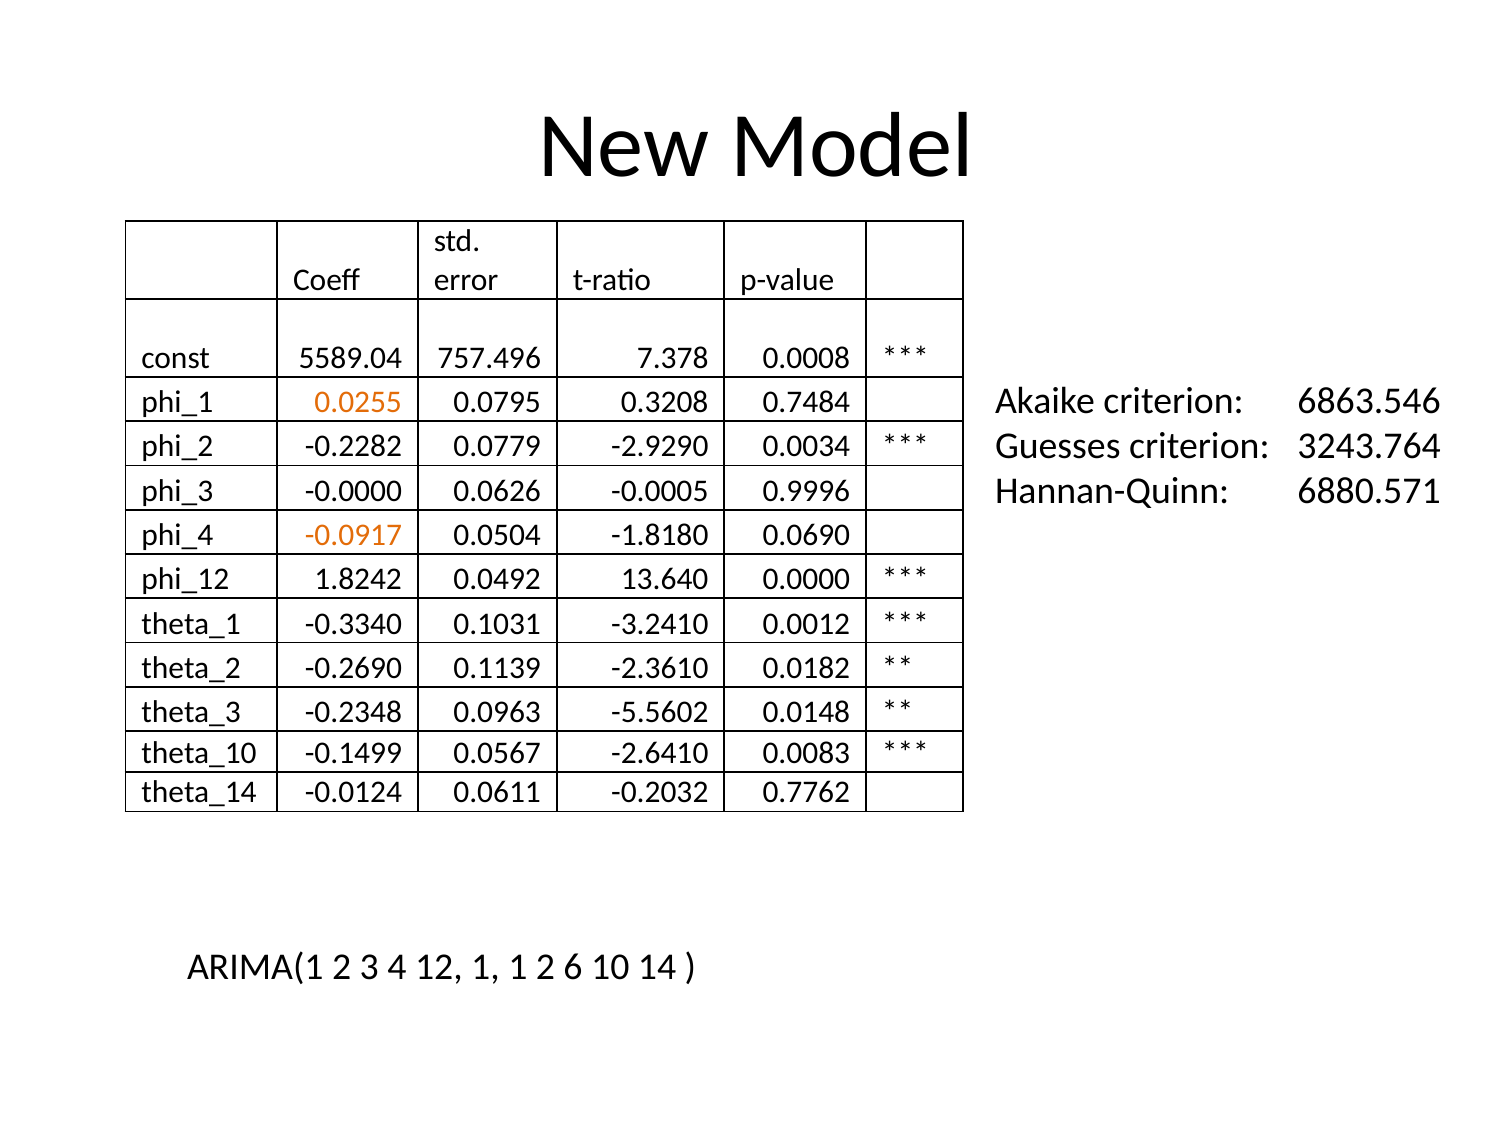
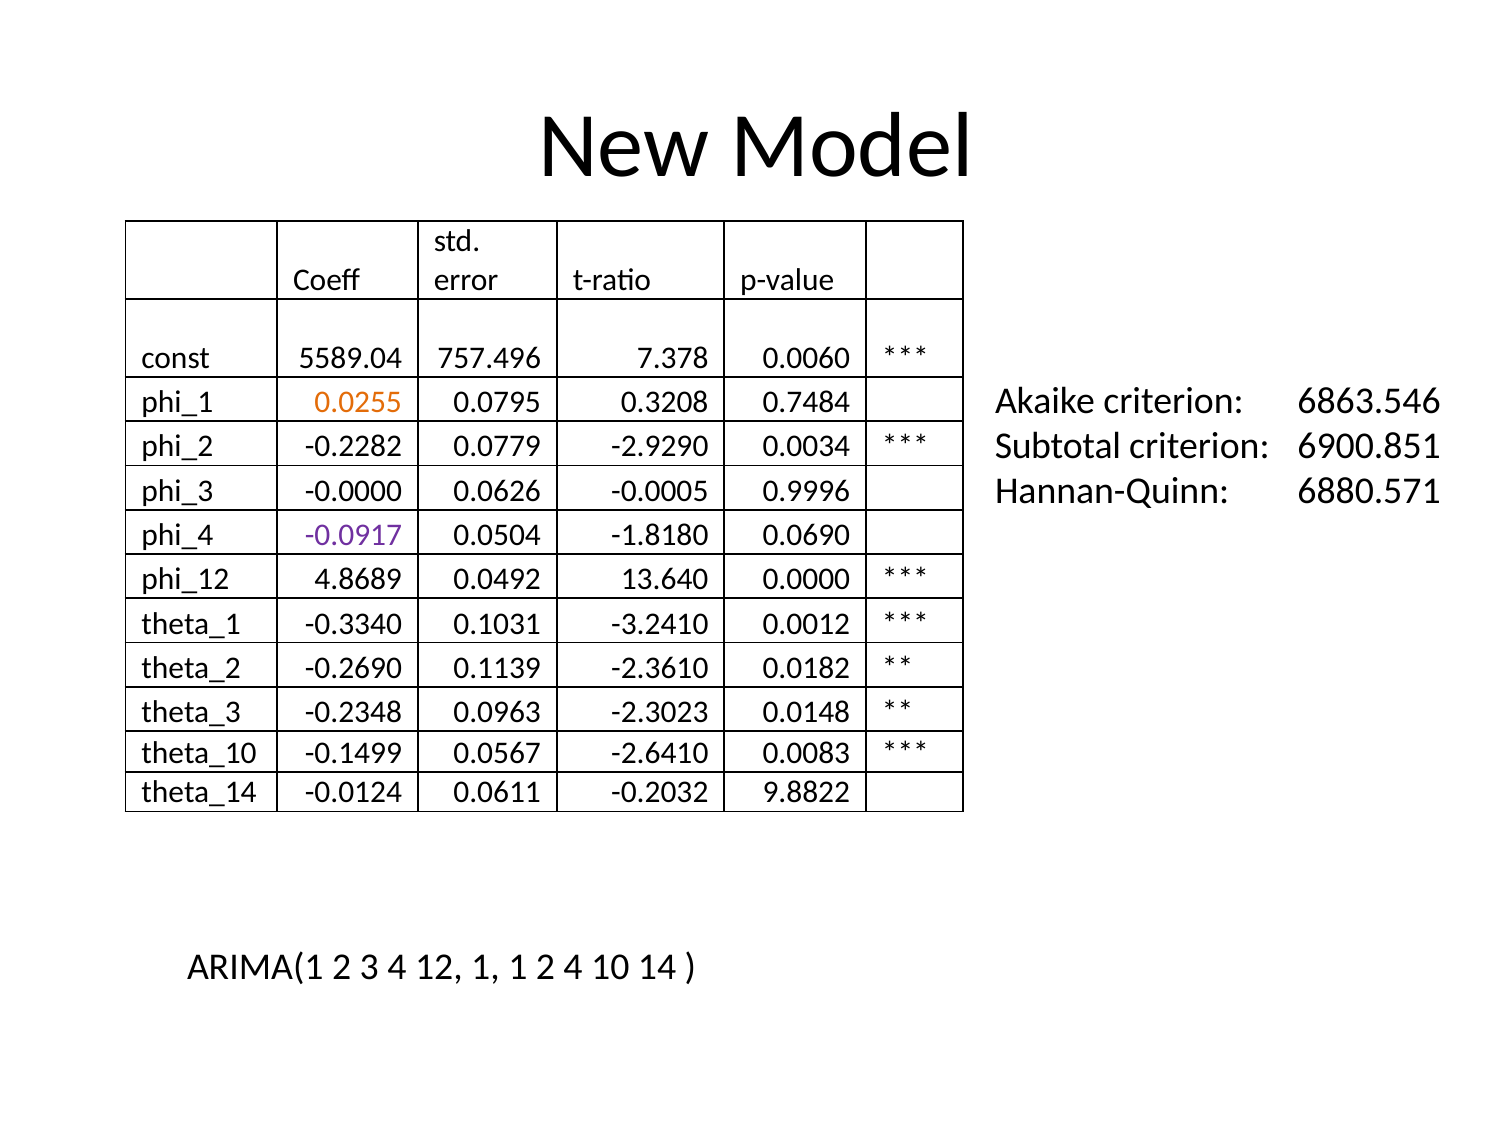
0.0008: 0.0008 -> 0.0060
Guesses: Guesses -> Subtotal
3243.764: 3243.764 -> 6900.851
-0.0917 colour: orange -> purple
1.8242: 1.8242 -> 4.8689
-5.5602: -5.5602 -> -2.3023
0.7762: 0.7762 -> 9.8822
2 6: 6 -> 4
